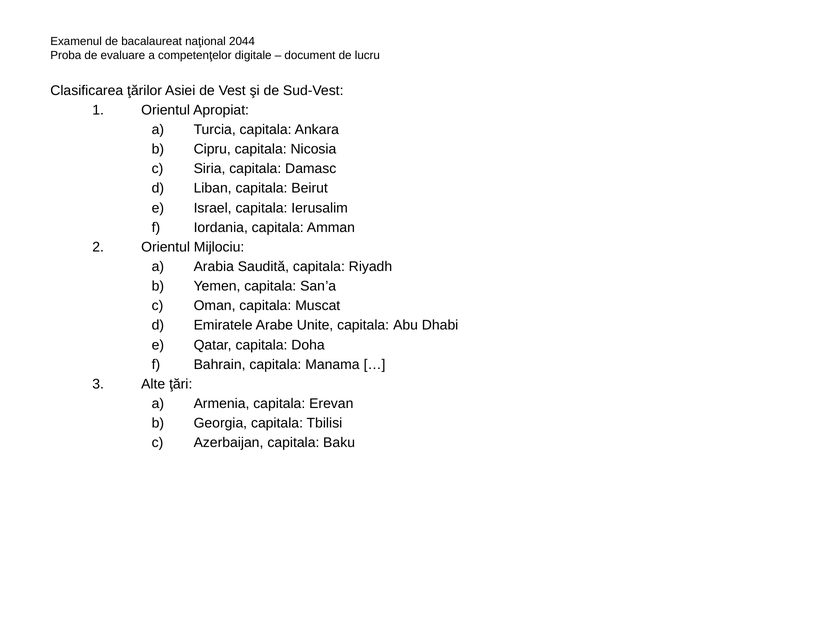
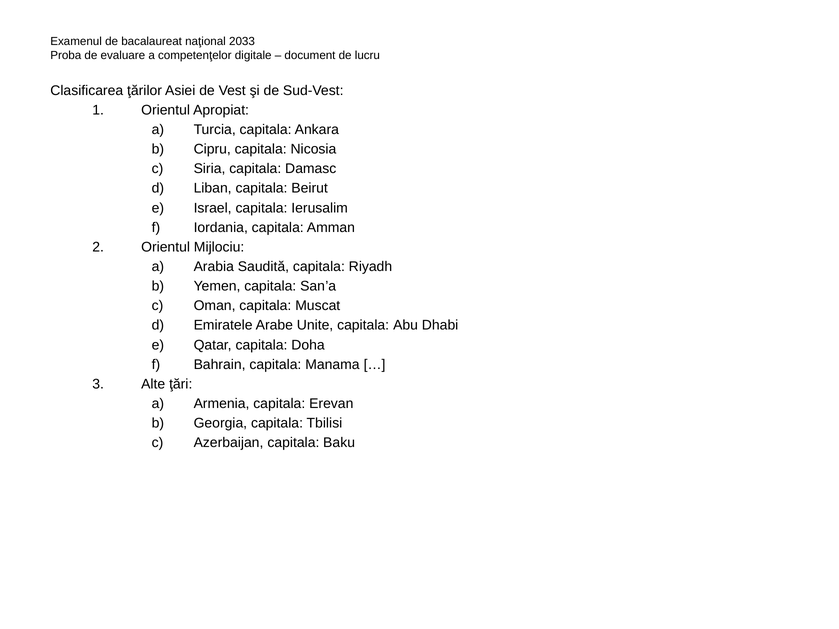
2044: 2044 -> 2033
